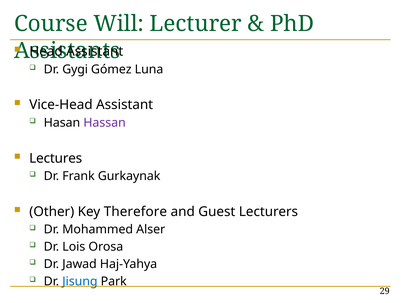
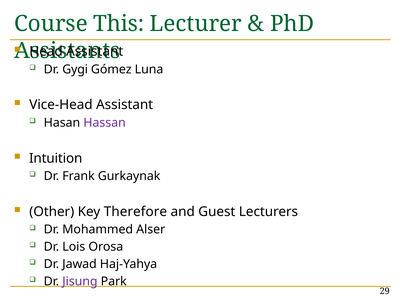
Will: Will -> This
Lectures: Lectures -> Intuition
Jisung colour: blue -> purple
